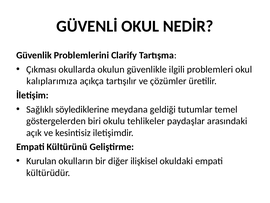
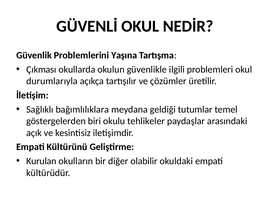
Clarify: Clarify -> Yaşına
kalıplarımıza: kalıplarımıza -> durumlarıyla
söylediklerine: söylediklerine -> bağımlılıklara
ilişkisel: ilişkisel -> olabilir
